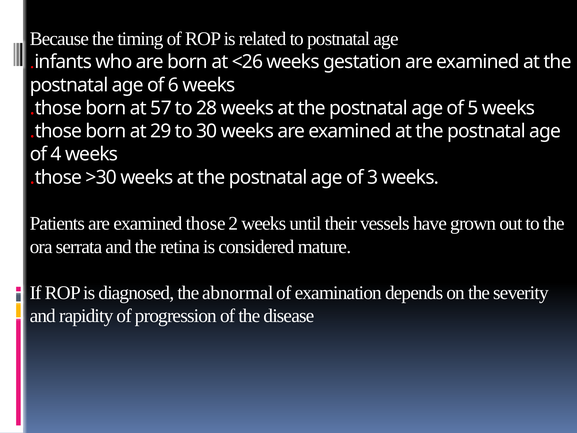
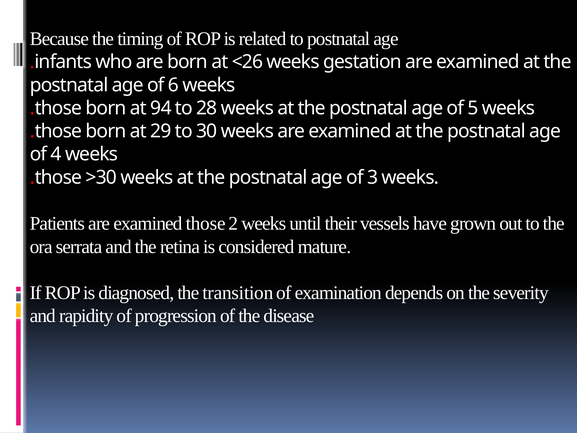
57: 57 -> 94
abnormal: abnormal -> transition
